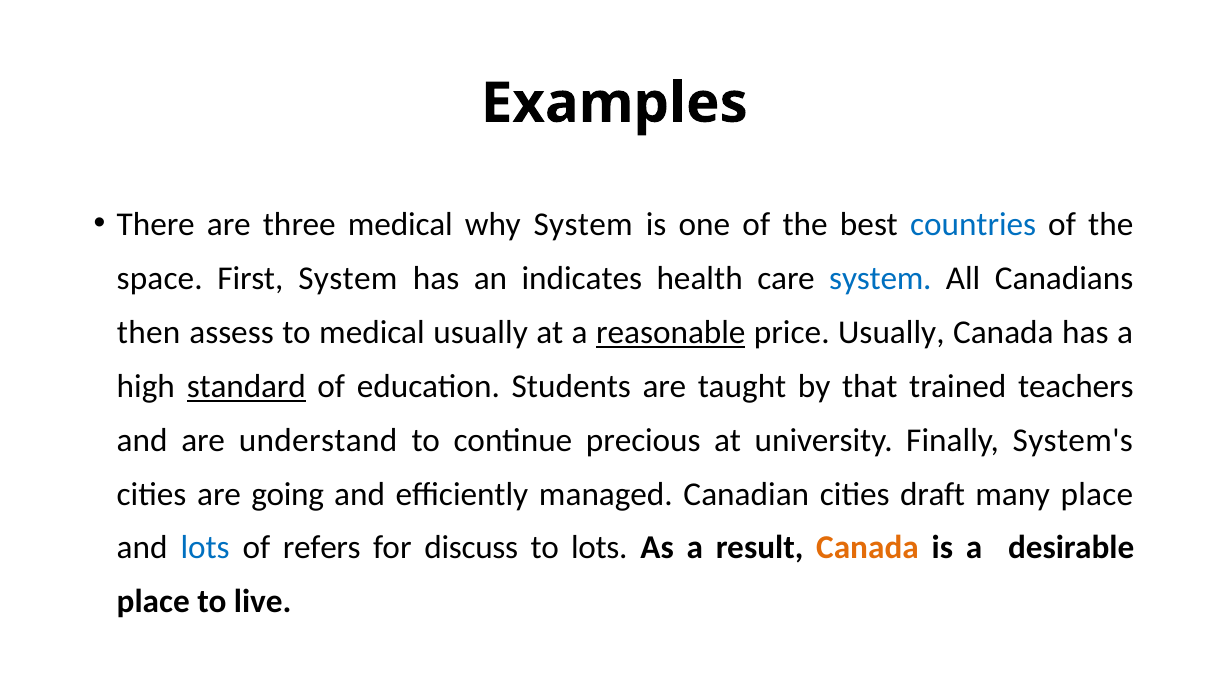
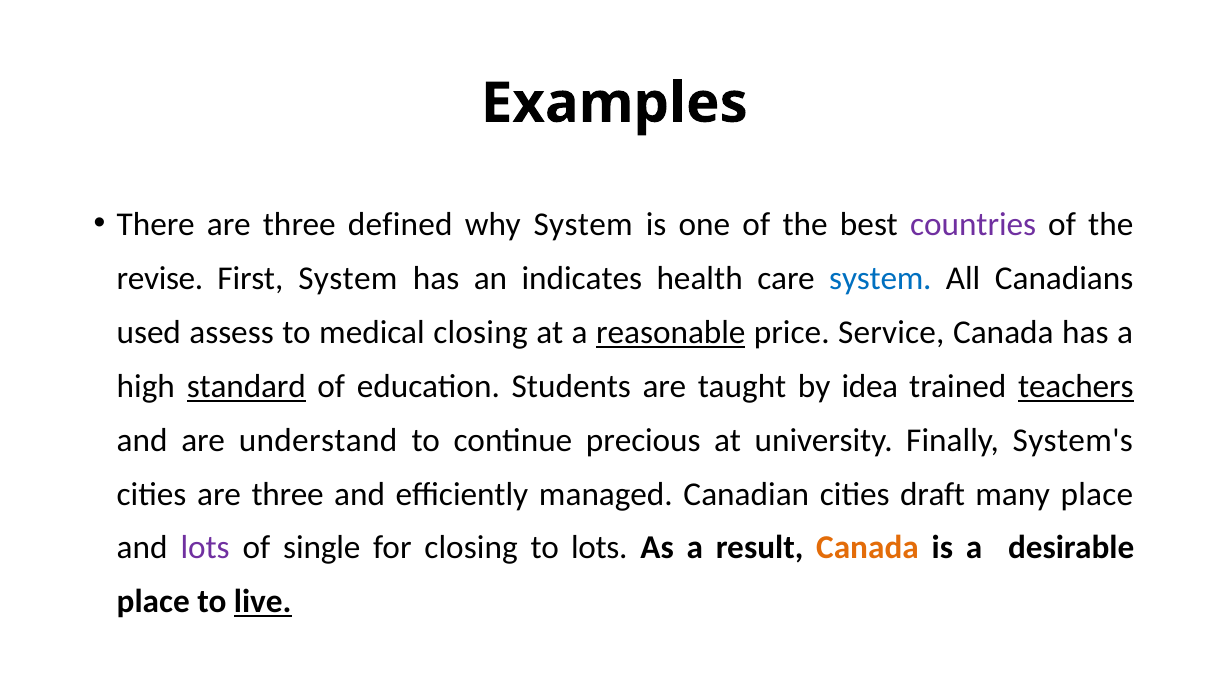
three medical: medical -> defined
countries colour: blue -> purple
space: space -> revise
then: then -> used
medical usually: usually -> closing
price Usually: Usually -> Service
that: that -> idea
teachers underline: none -> present
cities are going: going -> three
lots at (205, 548) colour: blue -> purple
refers: refers -> single
for discuss: discuss -> closing
live underline: none -> present
